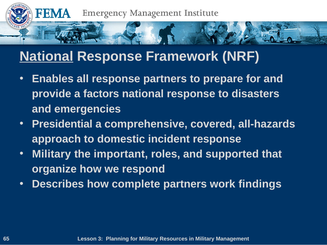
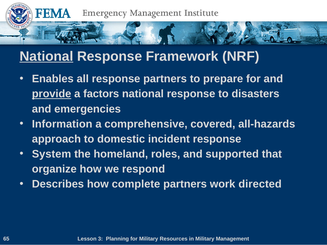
provide underline: none -> present
Presidential: Presidential -> Information
Military at (52, 154): Military -> System
important: important -> homeland
findings: findings -> directed
